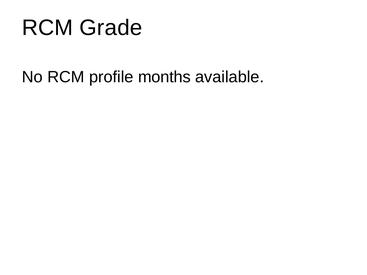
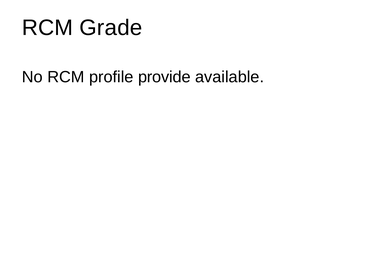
months: months -> provide
